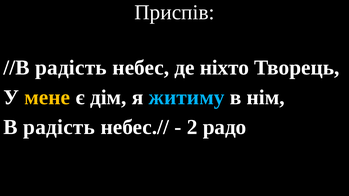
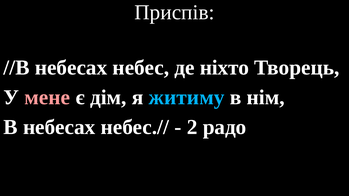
//В радість: радість -> небесах
мене colour: yellow -> pink
В радість: радість -> небесах
